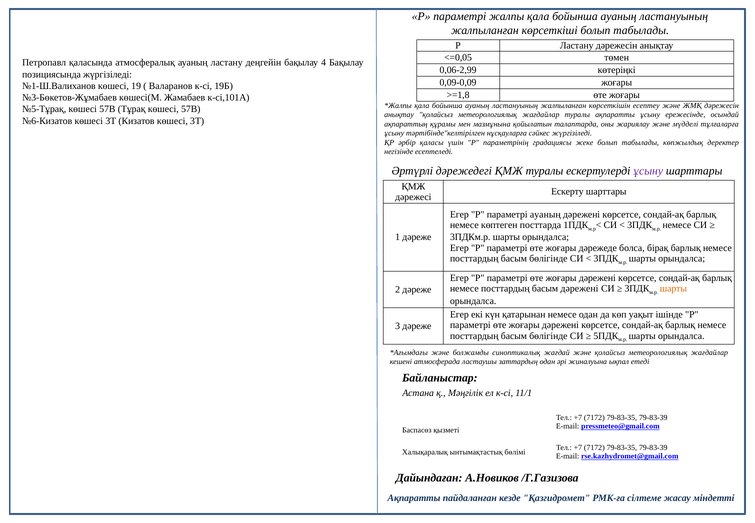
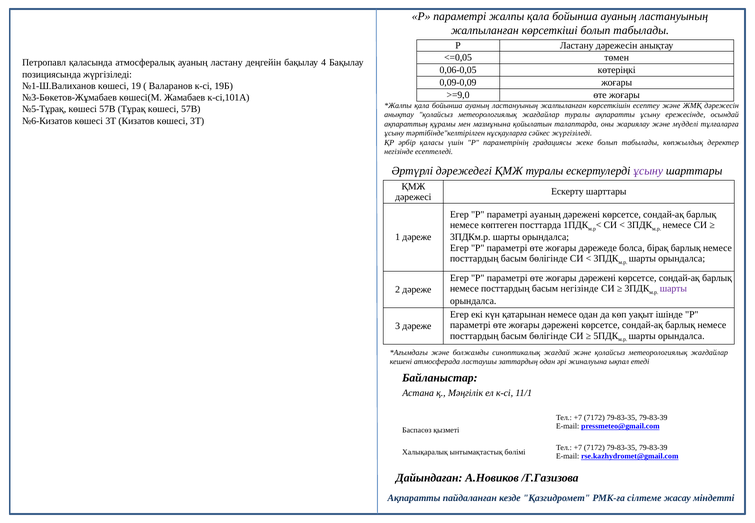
0,06-2,99: 0,06-2,99 -> 0,06-0,05
>=1,8: >=1,8 -> >=9,0
басым дәрежені: дәрежені -> негізінде
шарты at (673, 288) colour: orange -> purple
